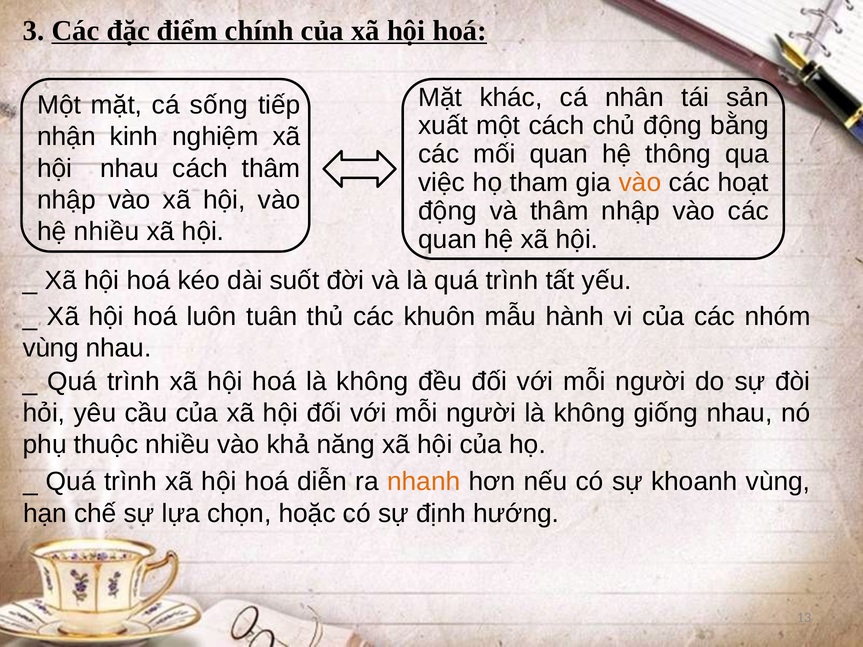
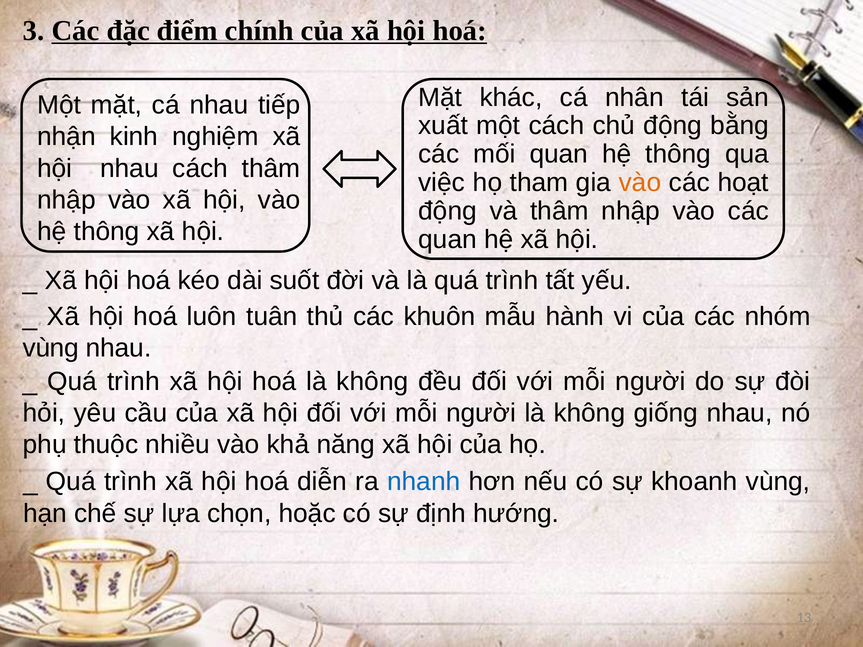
cá sống: sống -> nhau
nhiều at (106, 232): nhiều -> thông
nhanh colour: orange -> blue
